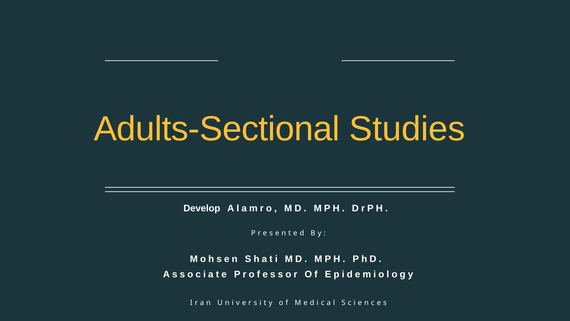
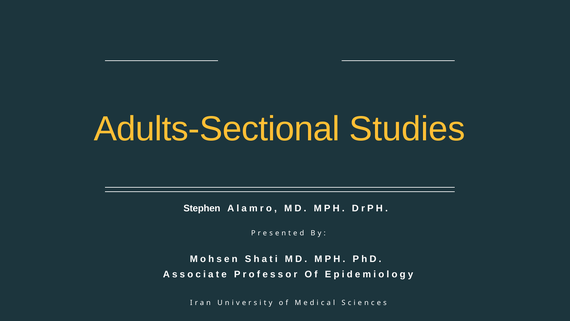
Develop: Develop -> Stephen
